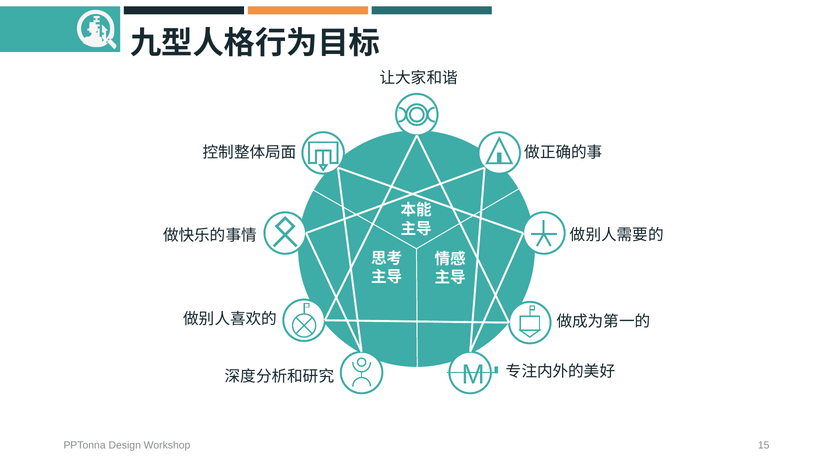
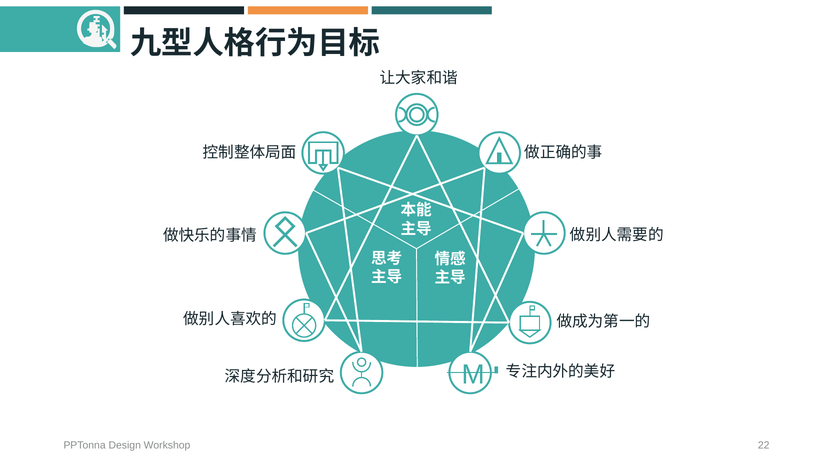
15: 15 -> 22
